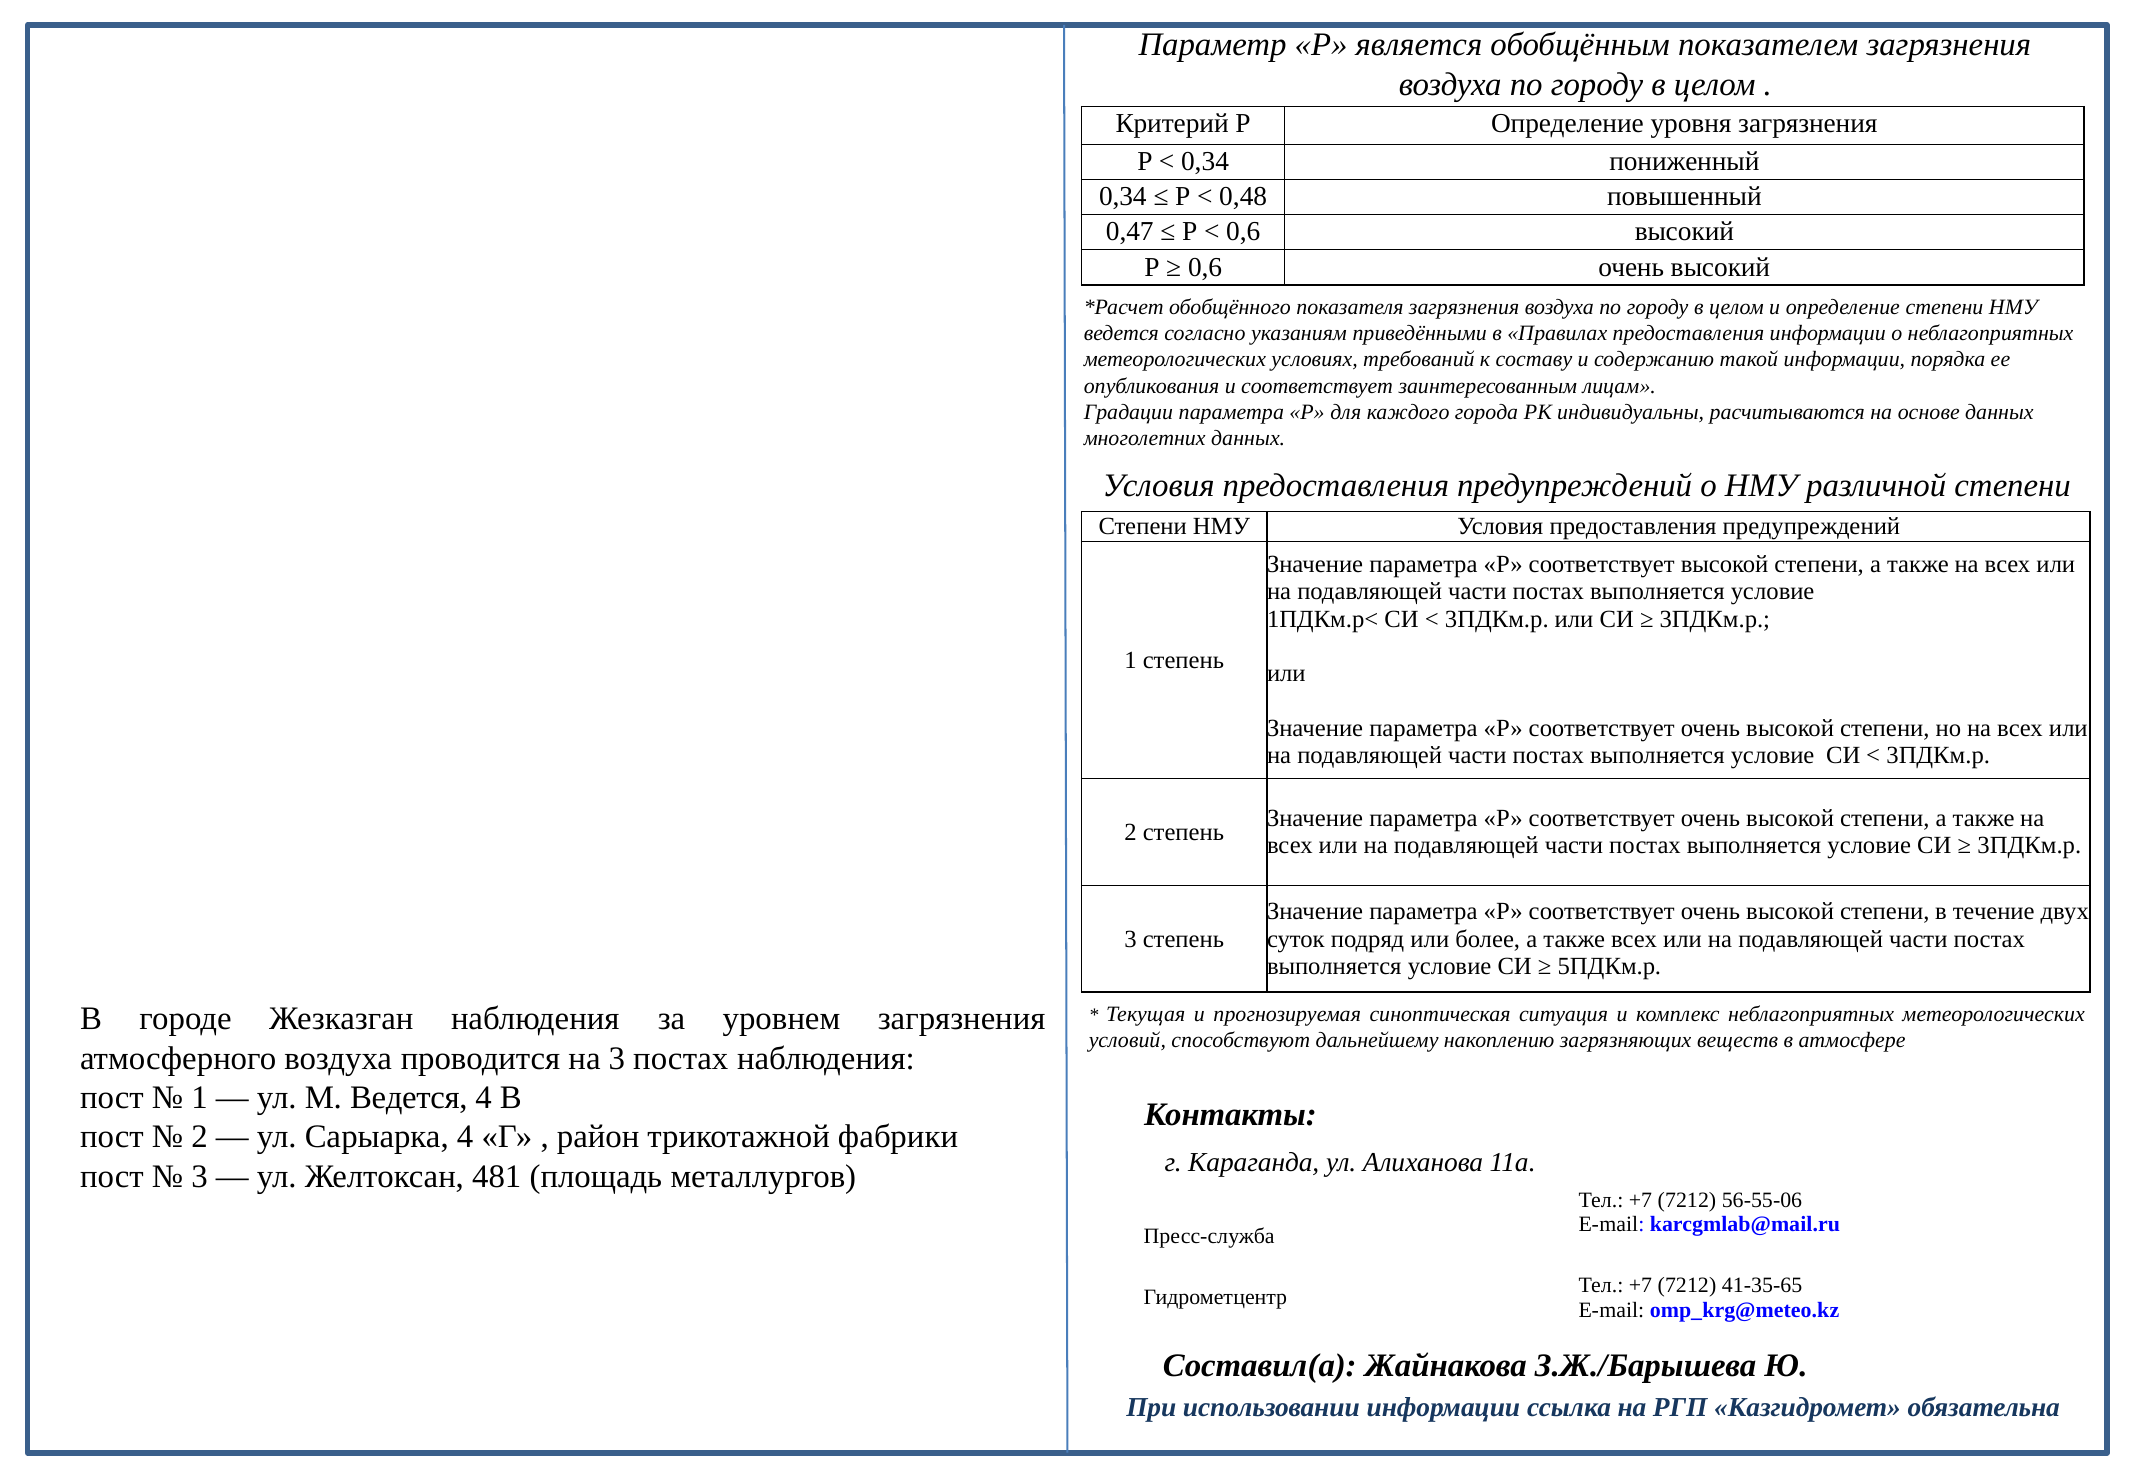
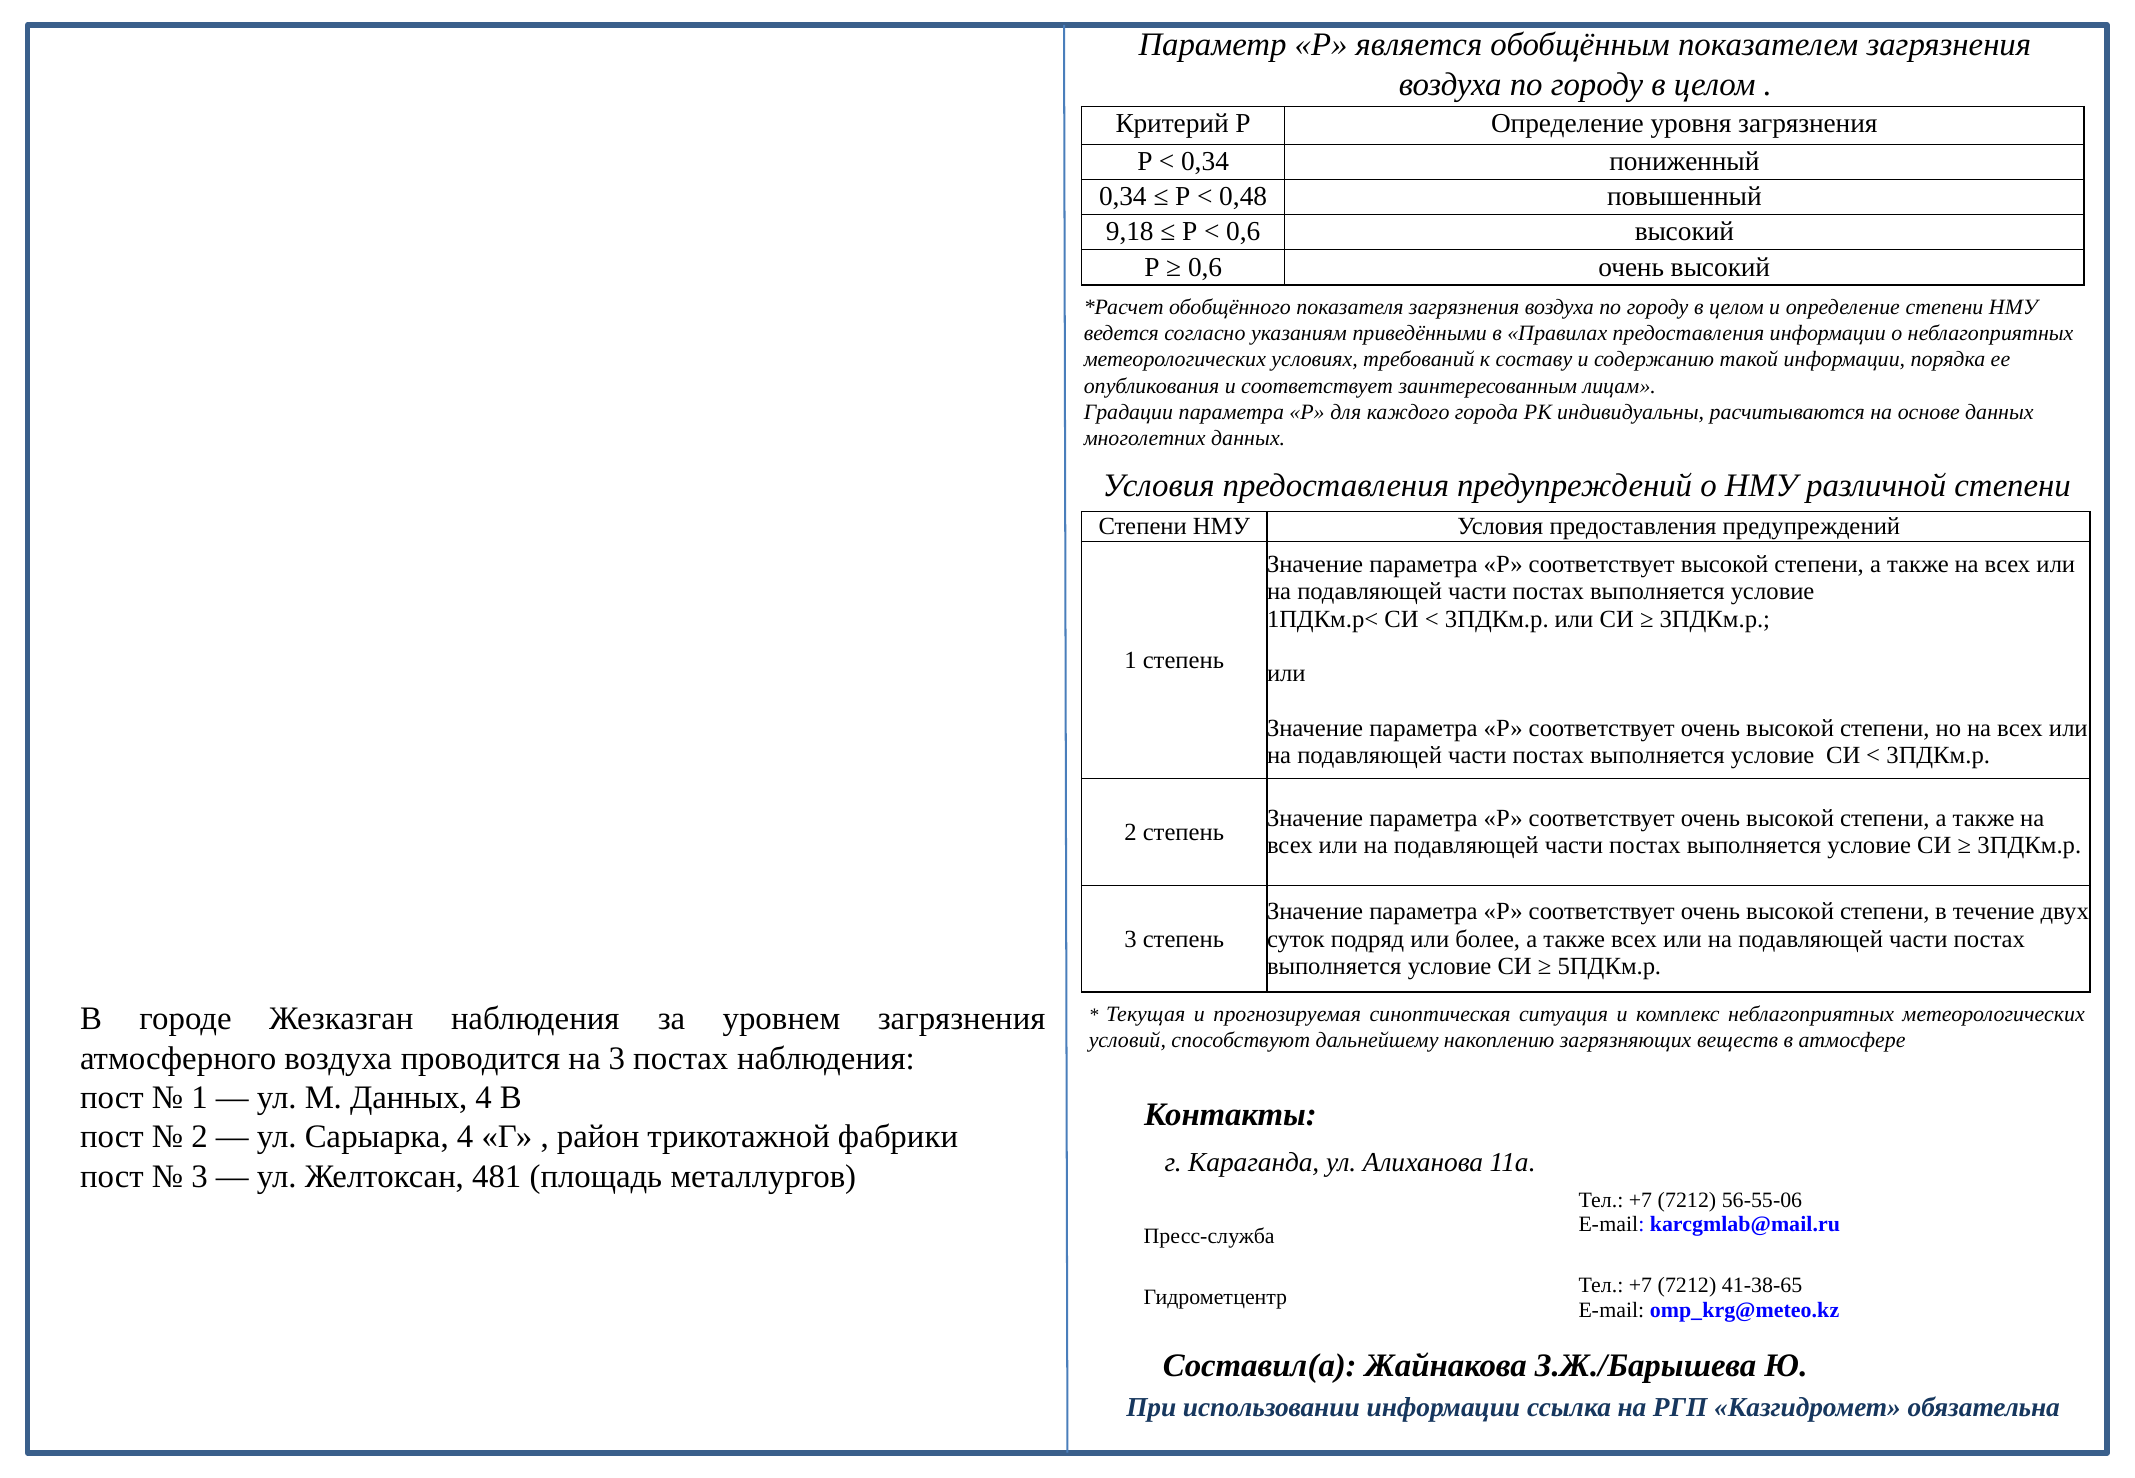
0,47: 0,47 -> 9,18
М Ведется: Ведется -> Данных
41-35-65: 41-35-65 -> 41-38-65
